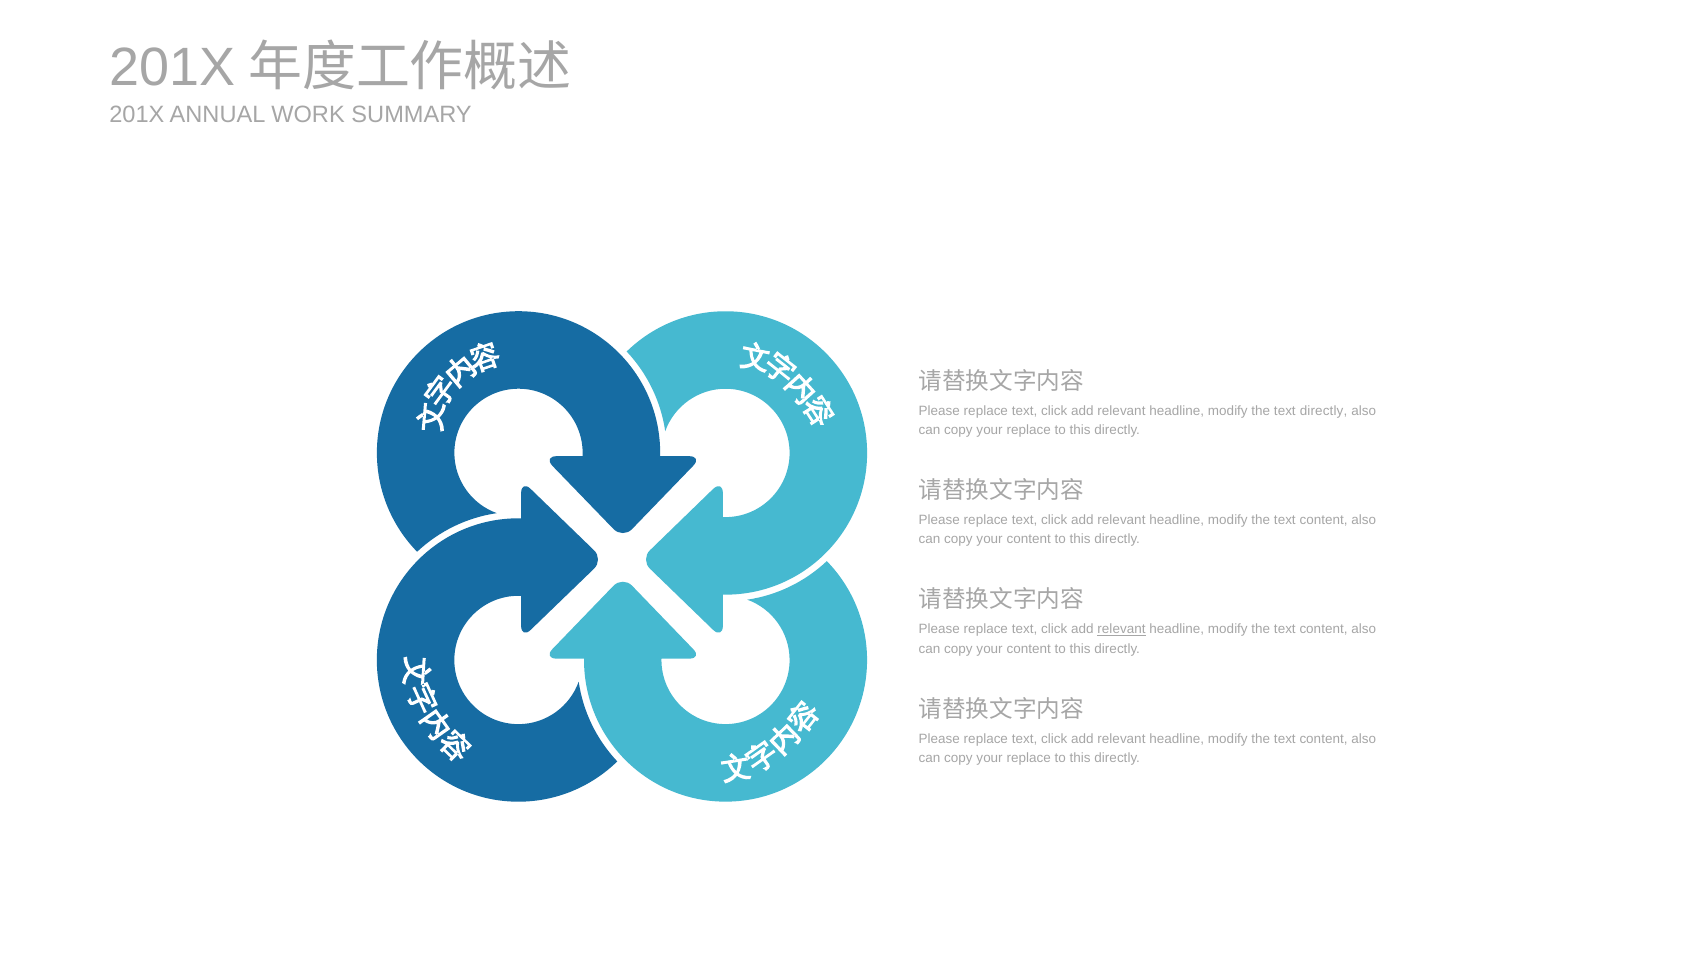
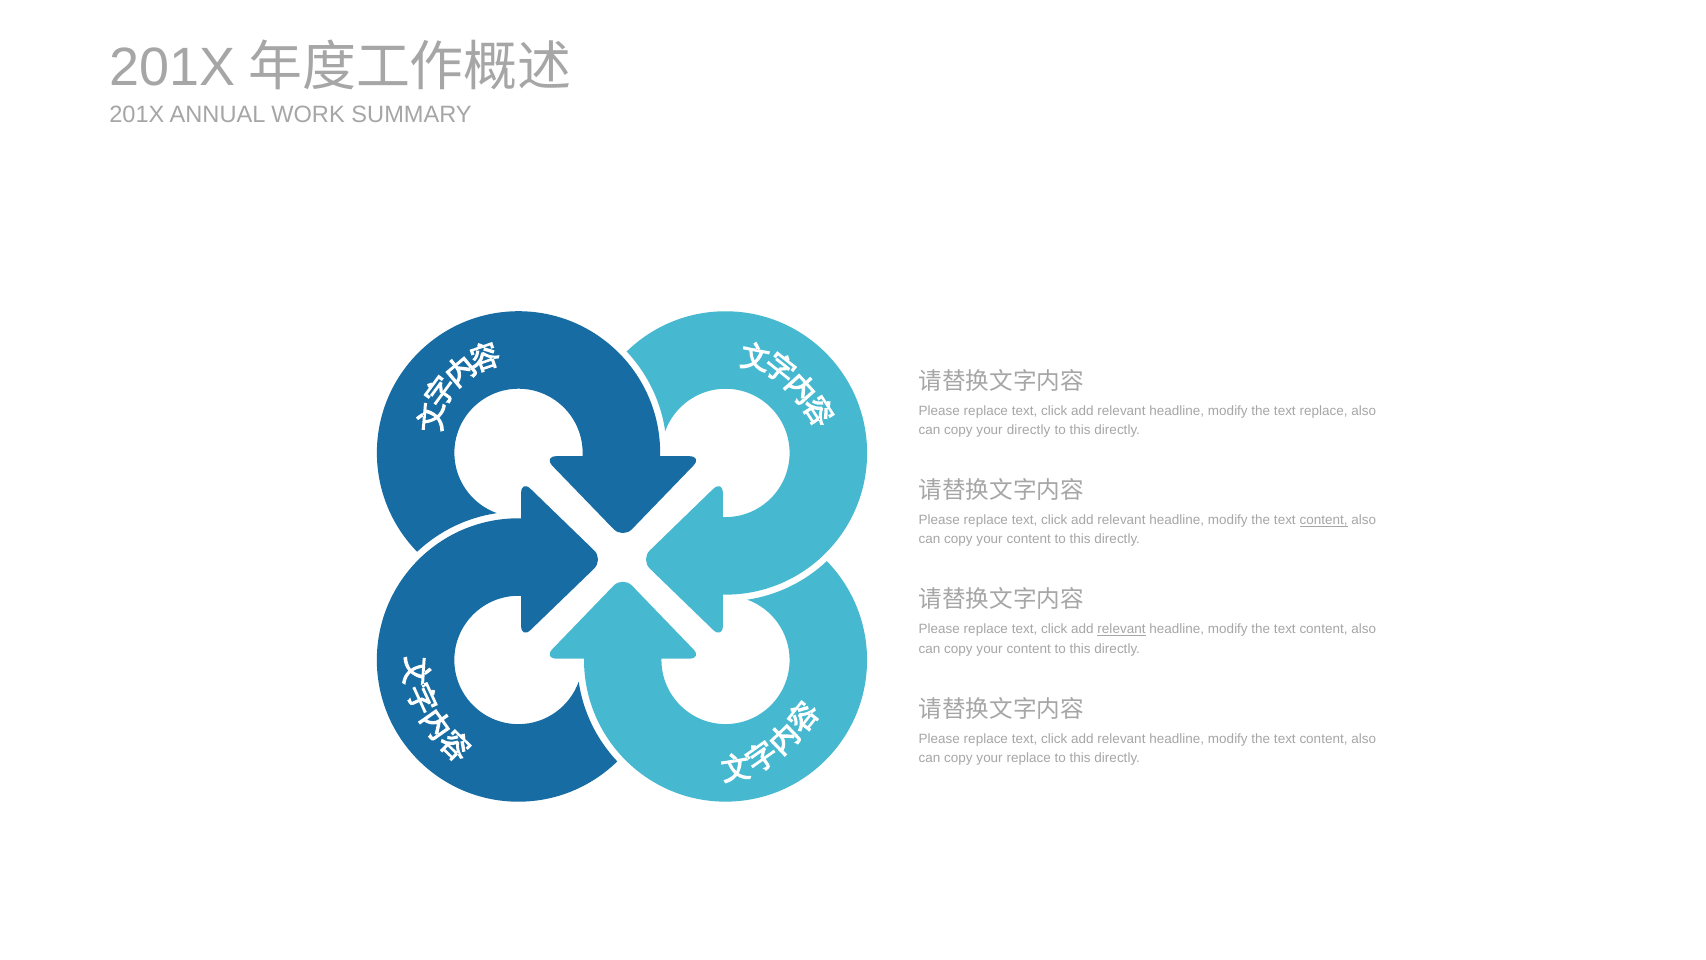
text directly: directly -> replace
replace at (1029, 430): replace -> directly
content at (1324, 520) underline: none -> present
